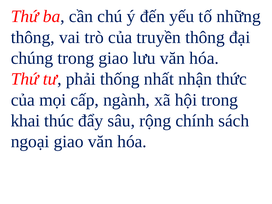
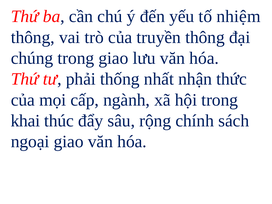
những: những -> nhiệm
